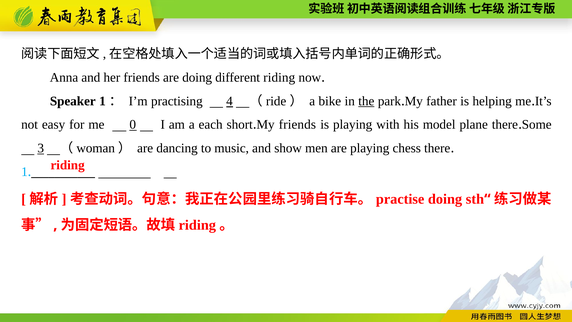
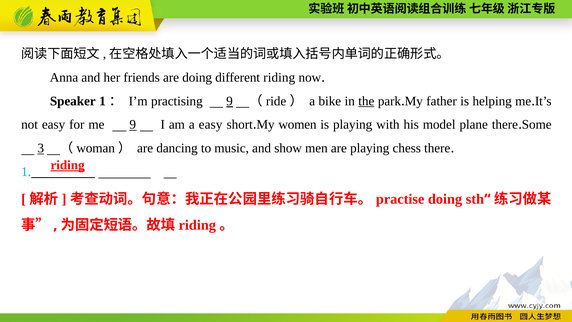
practising 4: 4 -> 9
me 0: 0 -> 9
a each: each -> easy
friends at (297, 125): friends -> women
riding at (68, 165) underline: none -> present
